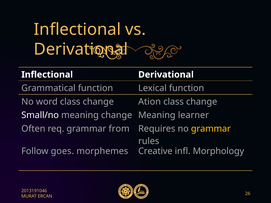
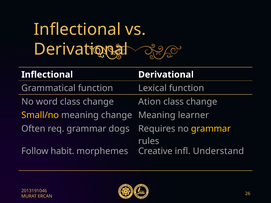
Small/no colour: white -> yellow
from: from -> dogs
goes: goes -> habit
Morphology: Morphology -> Understand
